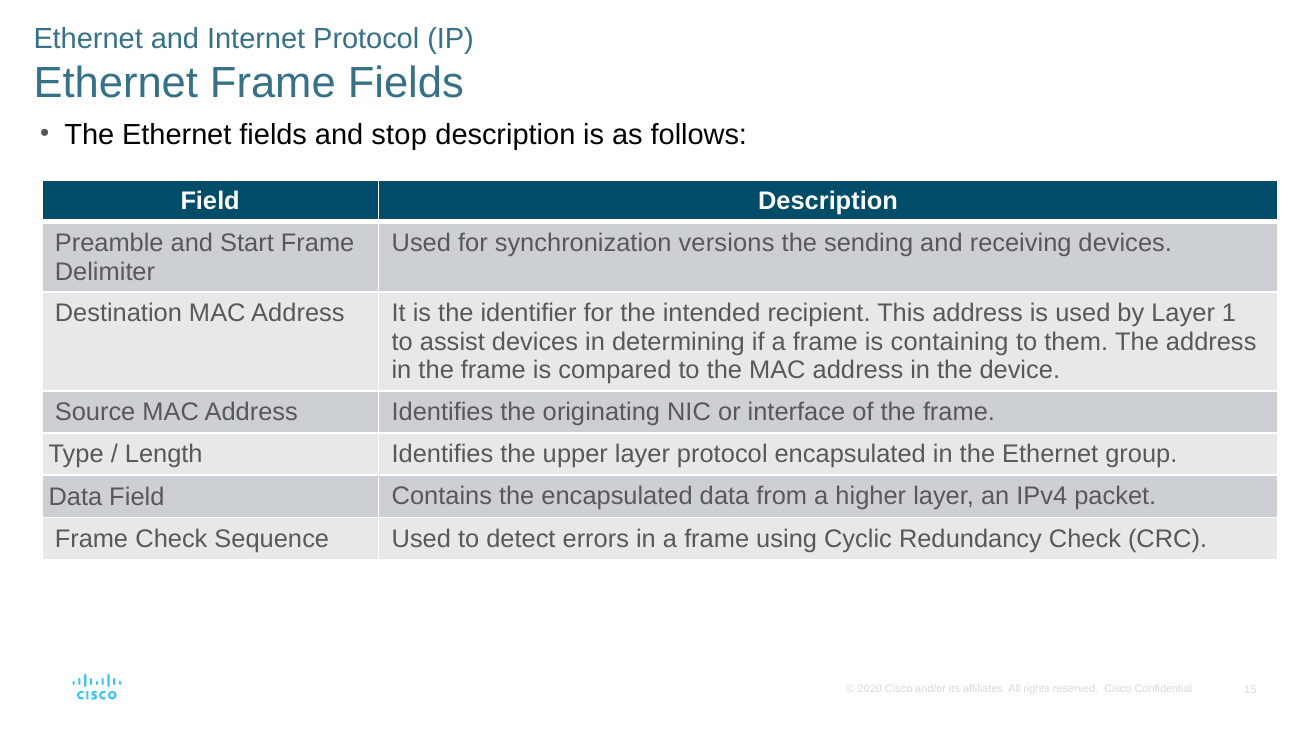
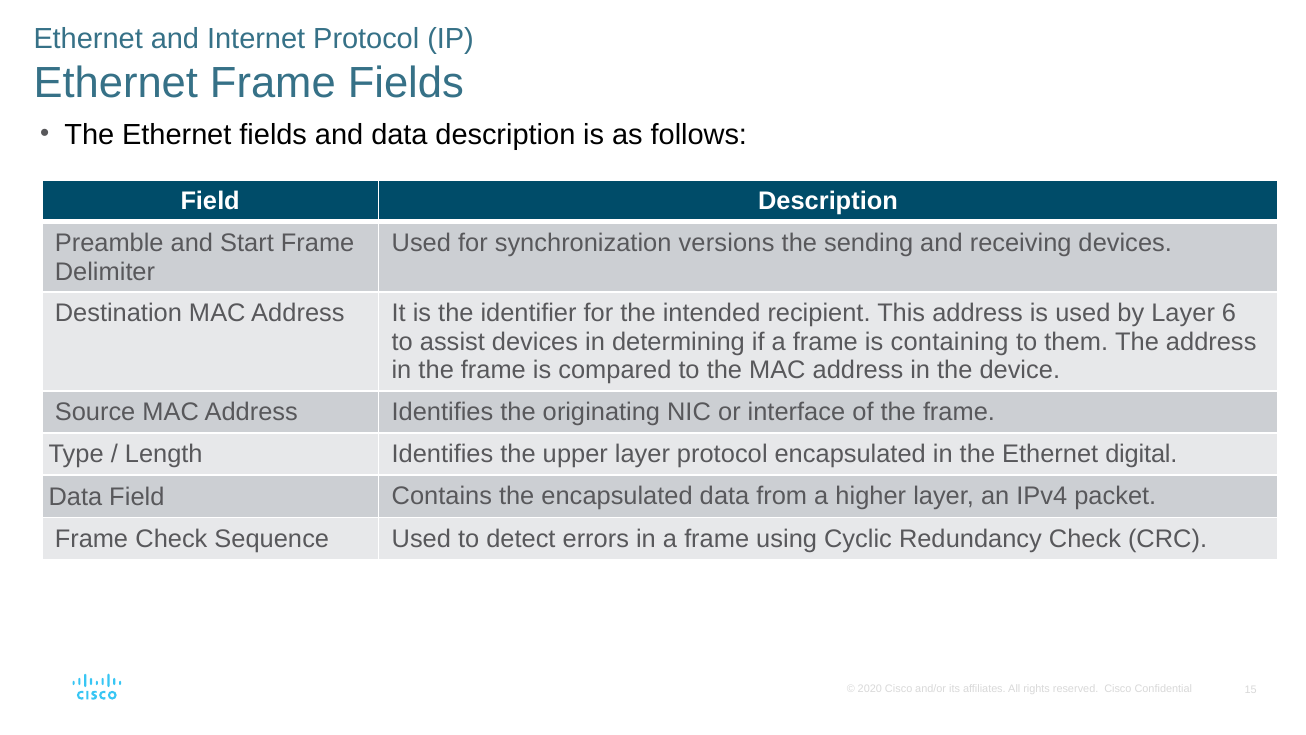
and stop: stop -> data
1: 1 -> 6
group: group -> digital
